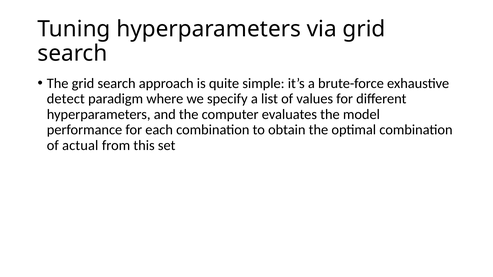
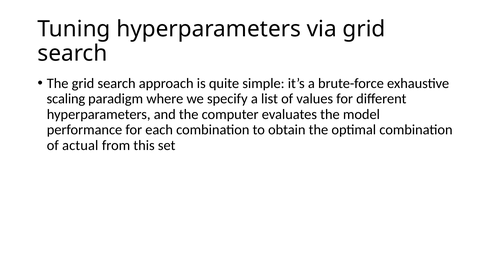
detect: detect -> scaling
